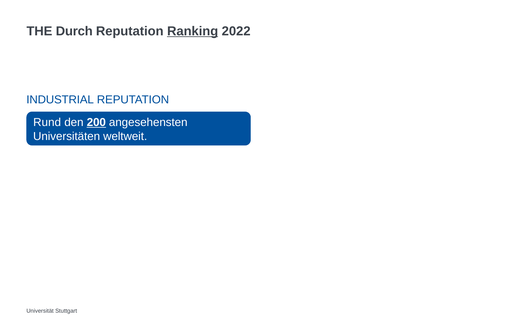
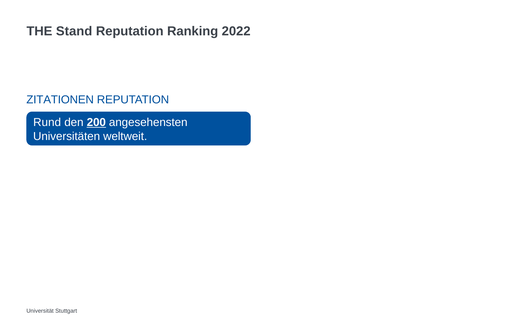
Durch: Durch -> Stand
Ranking underline: present -> none
INDUSTRIAL: INDUSTRIAL -> ZITATIONEN
